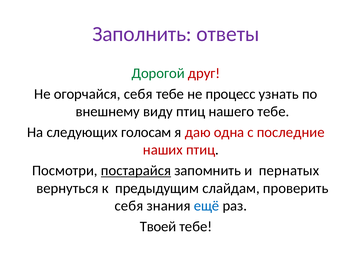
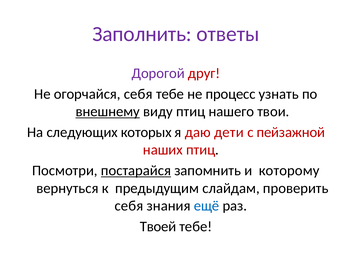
Дорогой colour: green -> purple
внешнему underline: none -> present
нашего тебе: тебе -> твои
голосам: голосам -> которых
одна: одна -> дети
последние: последние -> пейзажной
пернатых: пернатых -> которому
